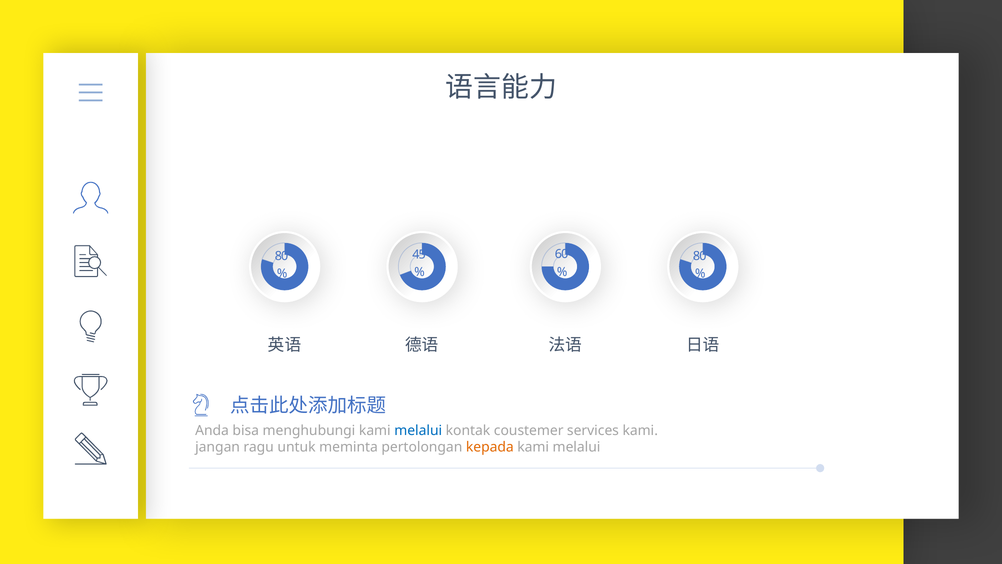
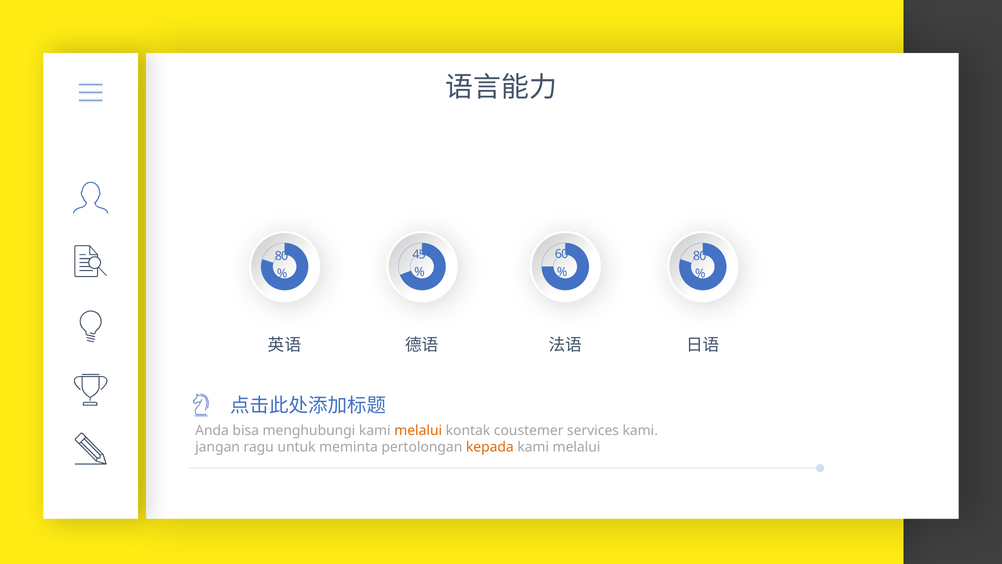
melalui at (418, 430) colour: blue -> orange
